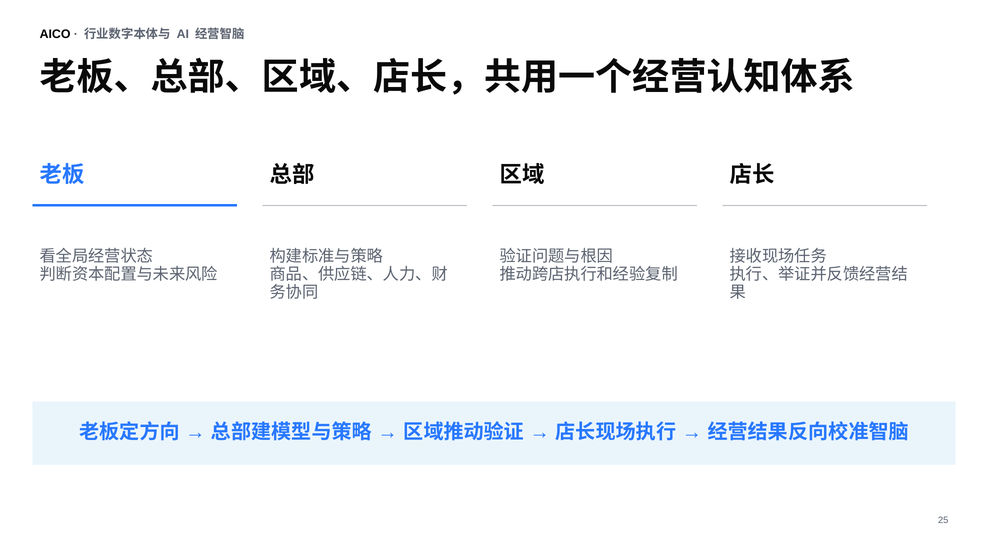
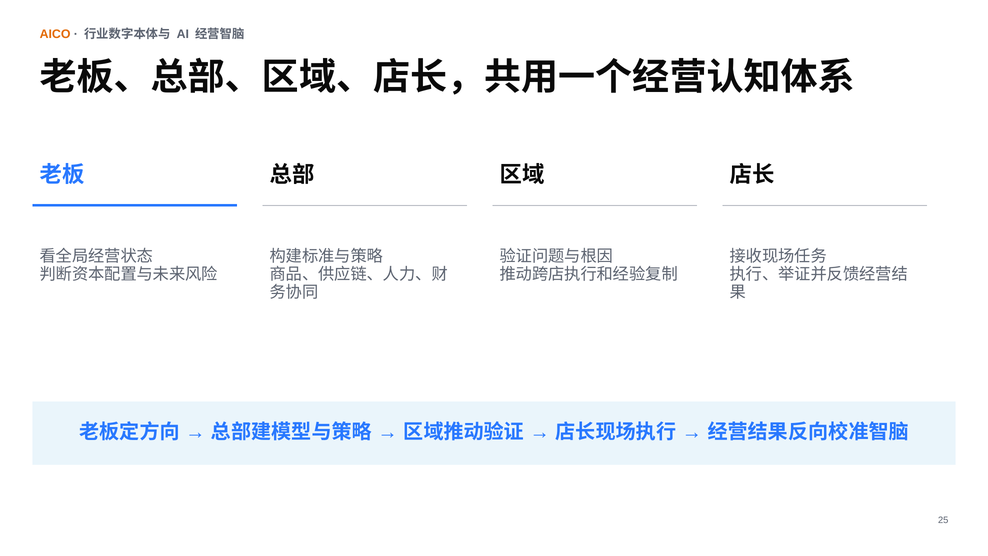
AICO colour: black -> orange
